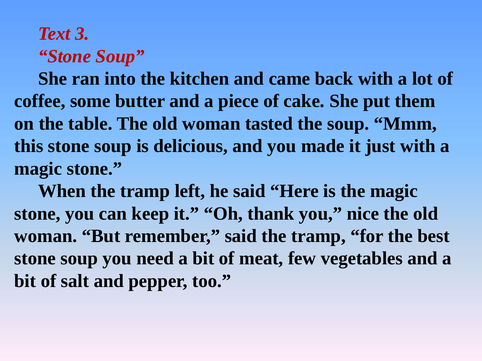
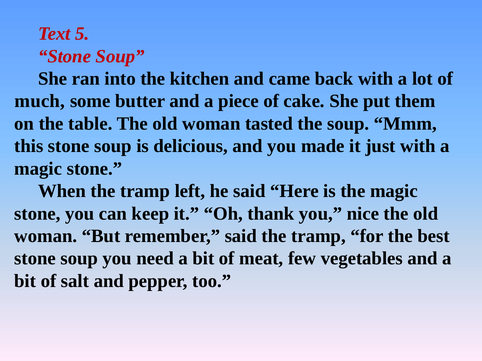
3: 3 -> 5
coffee: coffee -> much
